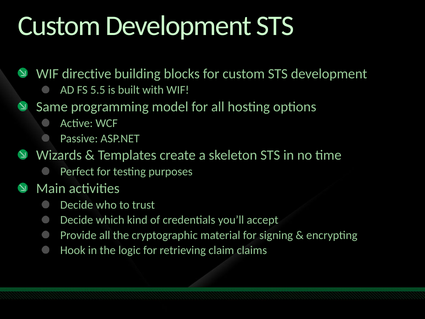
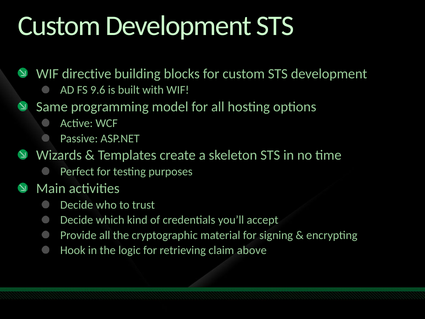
5.5: 5.5 -> 9.6
claims: claims -> above
